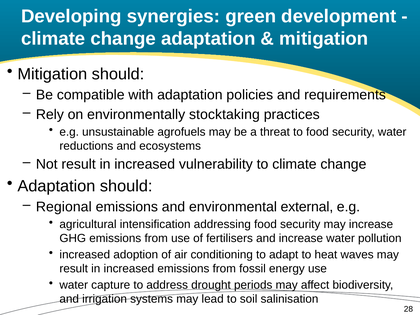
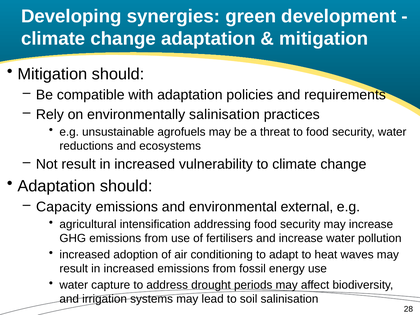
environmentally stocktaking: stocktaking -> salinisation
Regional: Regional -> Capacity
